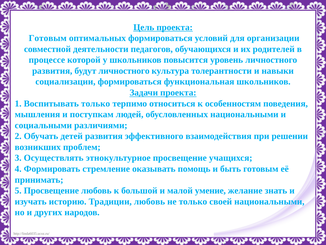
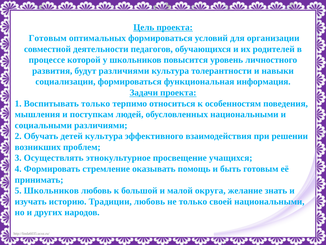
будут личностного: личностного -> различиями
функциональная школьников: школьников -> информация
детей развития: развития -> культура
5 Просвещение: Просвещение -> Школьников
умение: умение -> округа
